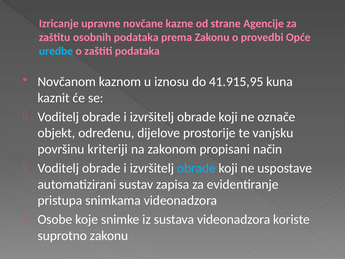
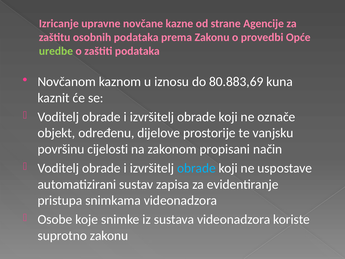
uredbe colour: light blue -> light green
41.915,95: 41.915,95 -> 80.883,69
kriteriji: kriteriji -> cijelosti
